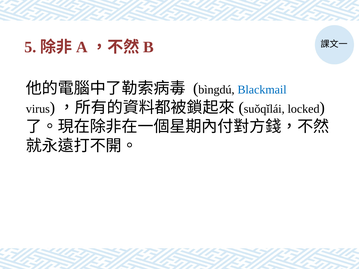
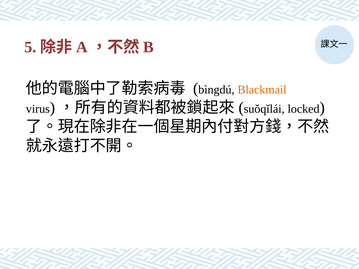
Blackmail colour: blue -> orange
